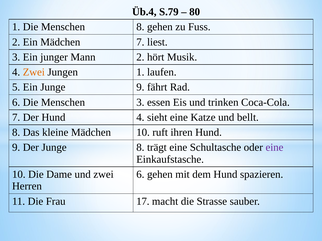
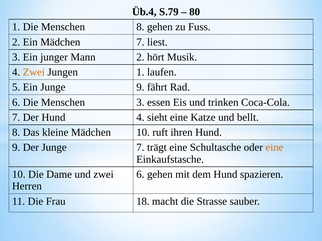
Junge 8: 8 -> 7
eine at (274, 148) colour: purple -> orange
17: 17 -> 18
